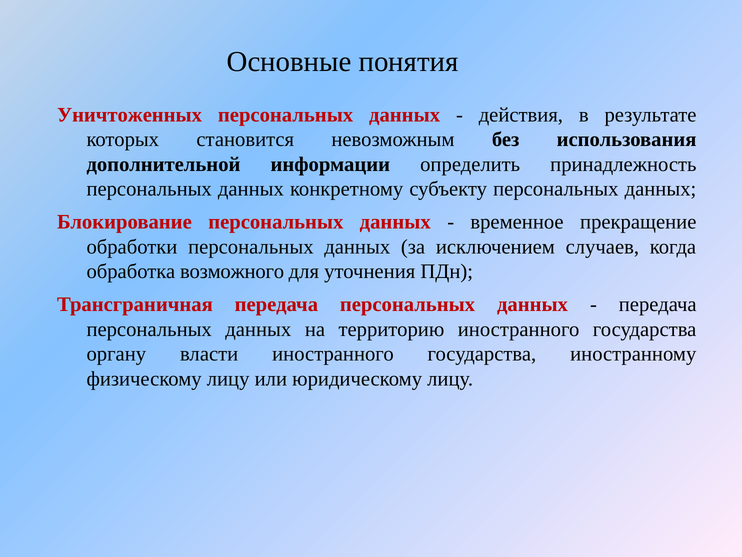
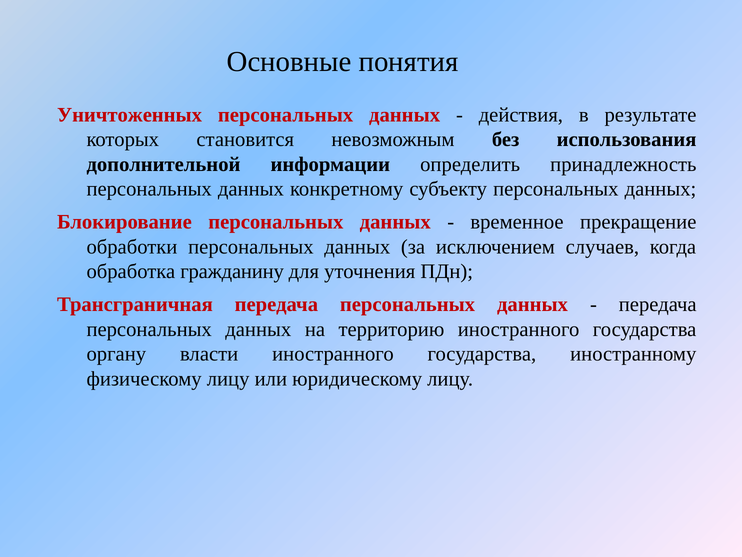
возможного: возможного -> гражданину
